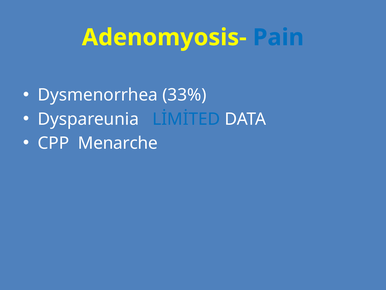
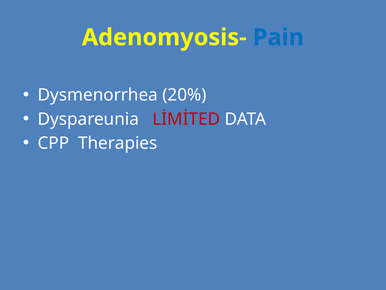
33%: 33% -> 20%
LİMİTED colour: blue -> red
Menarche: Menarche -> Therapies
